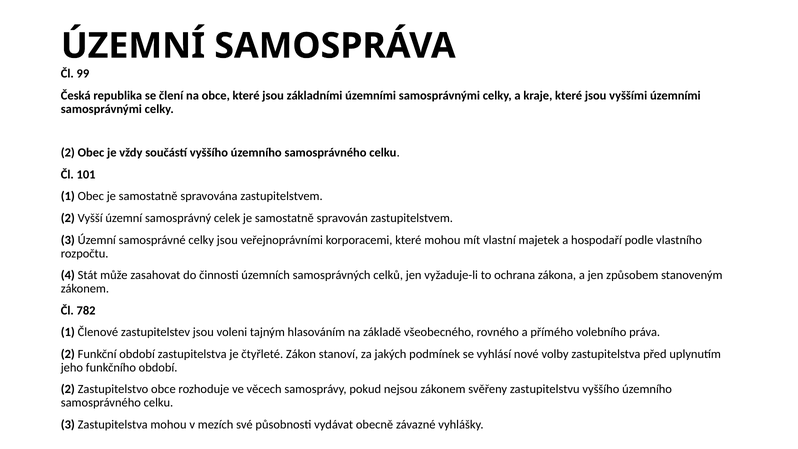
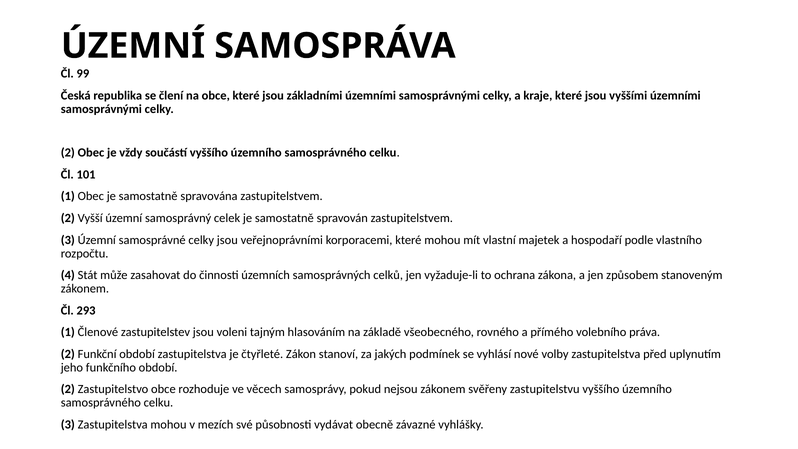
782: 782 -> 293
